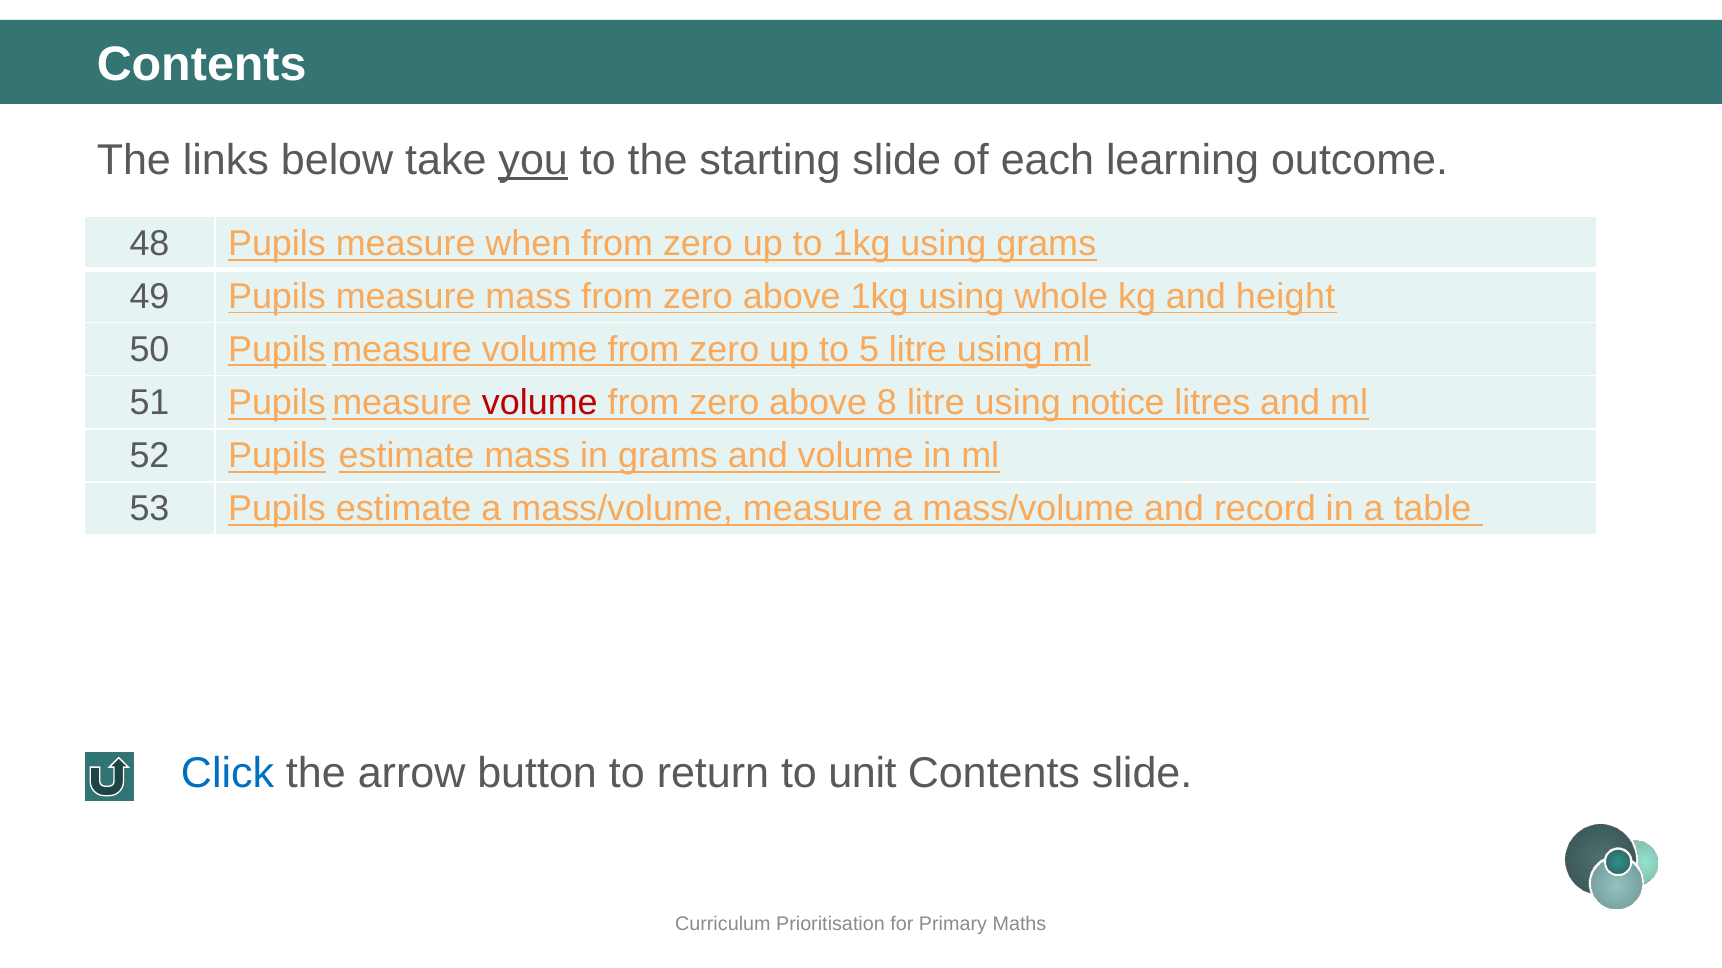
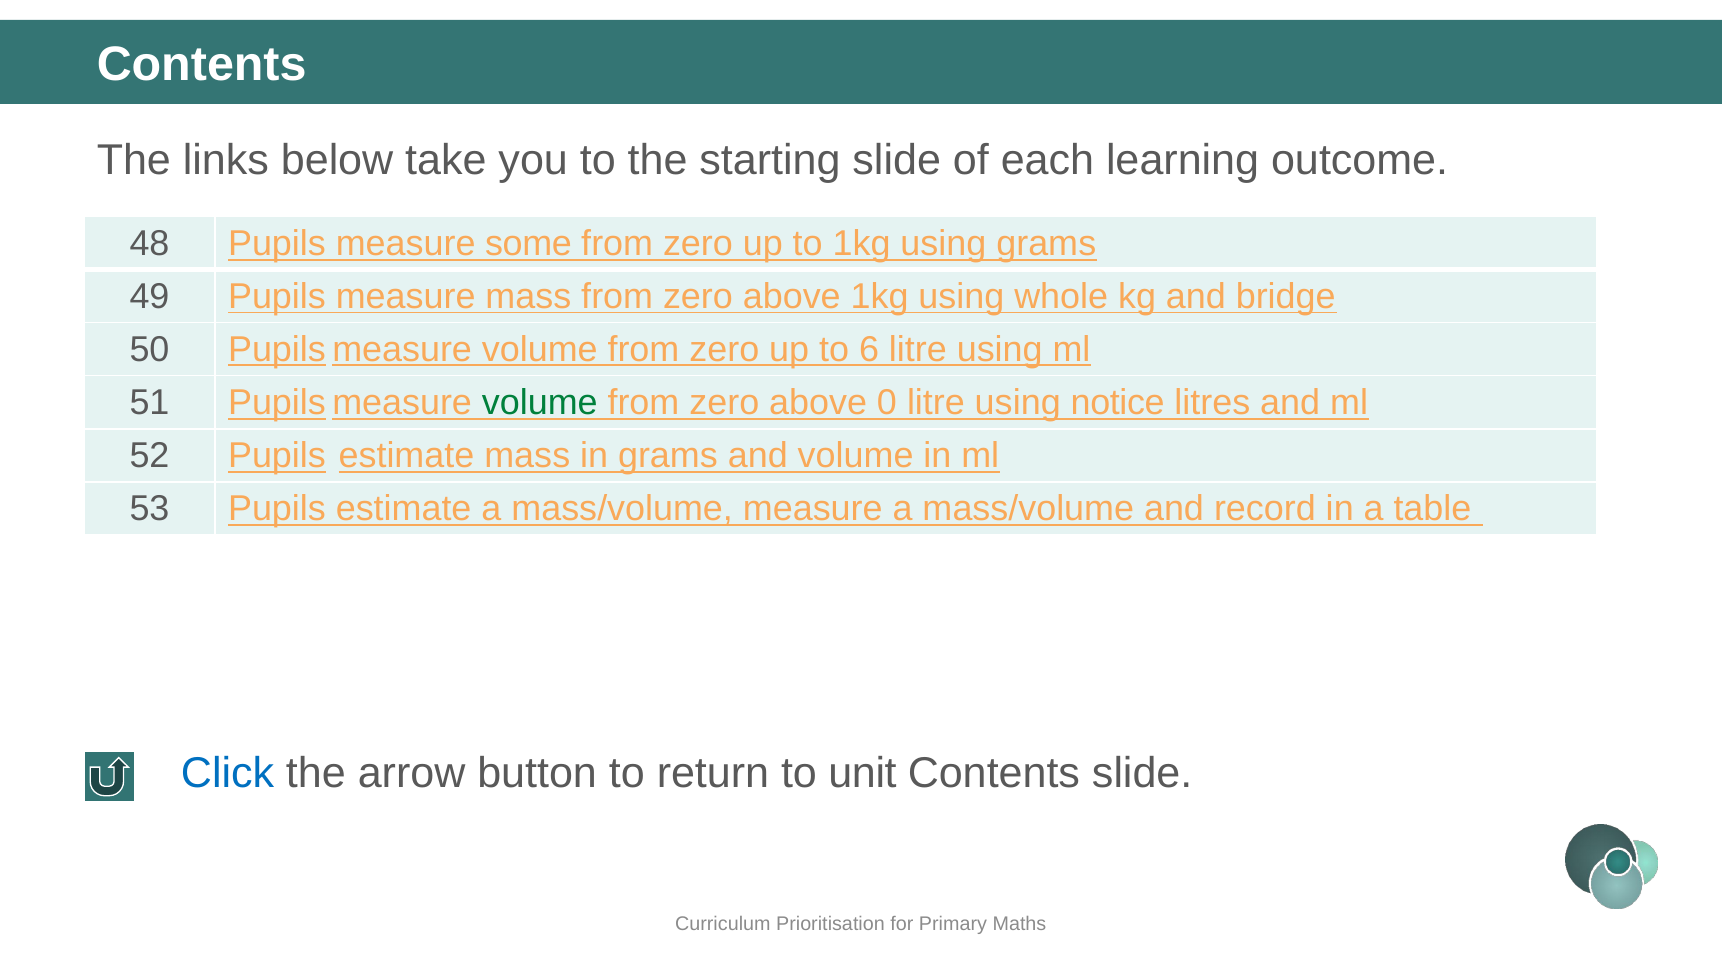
you underline: present -> none
when: when -> some
height: height -> bridge
5: 5 -> 6
volume at (540, 403) colour: red -> green
8: 8 -> 0
